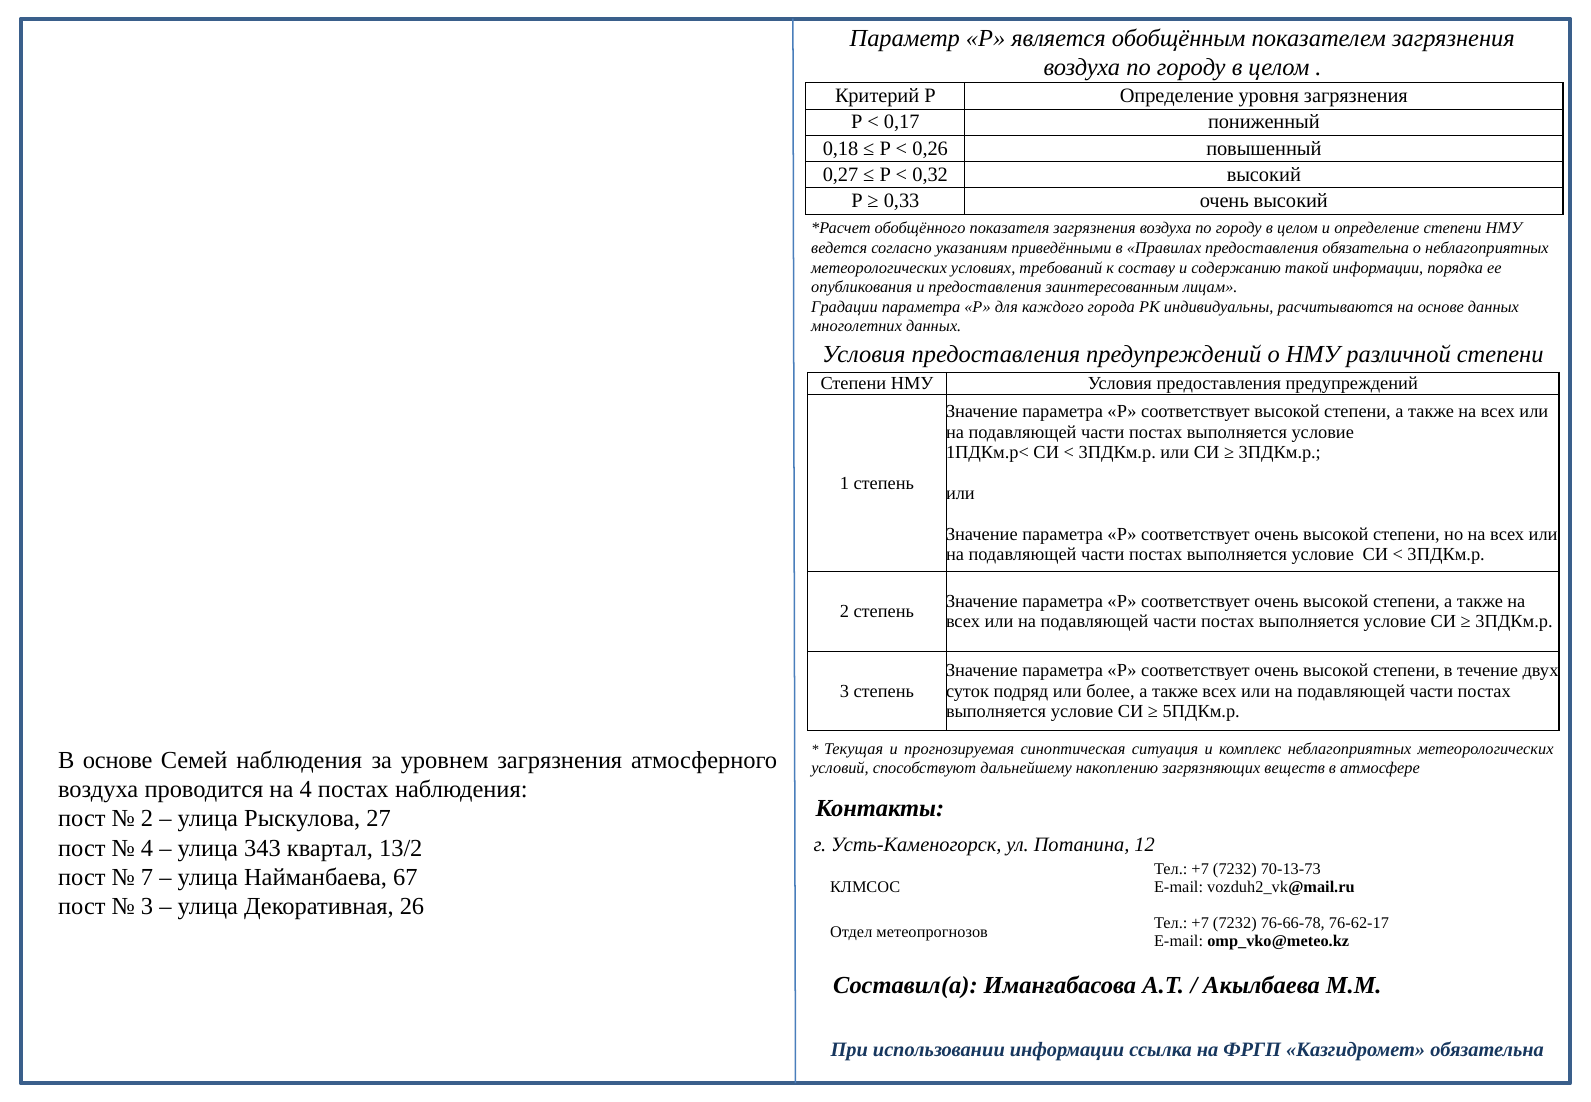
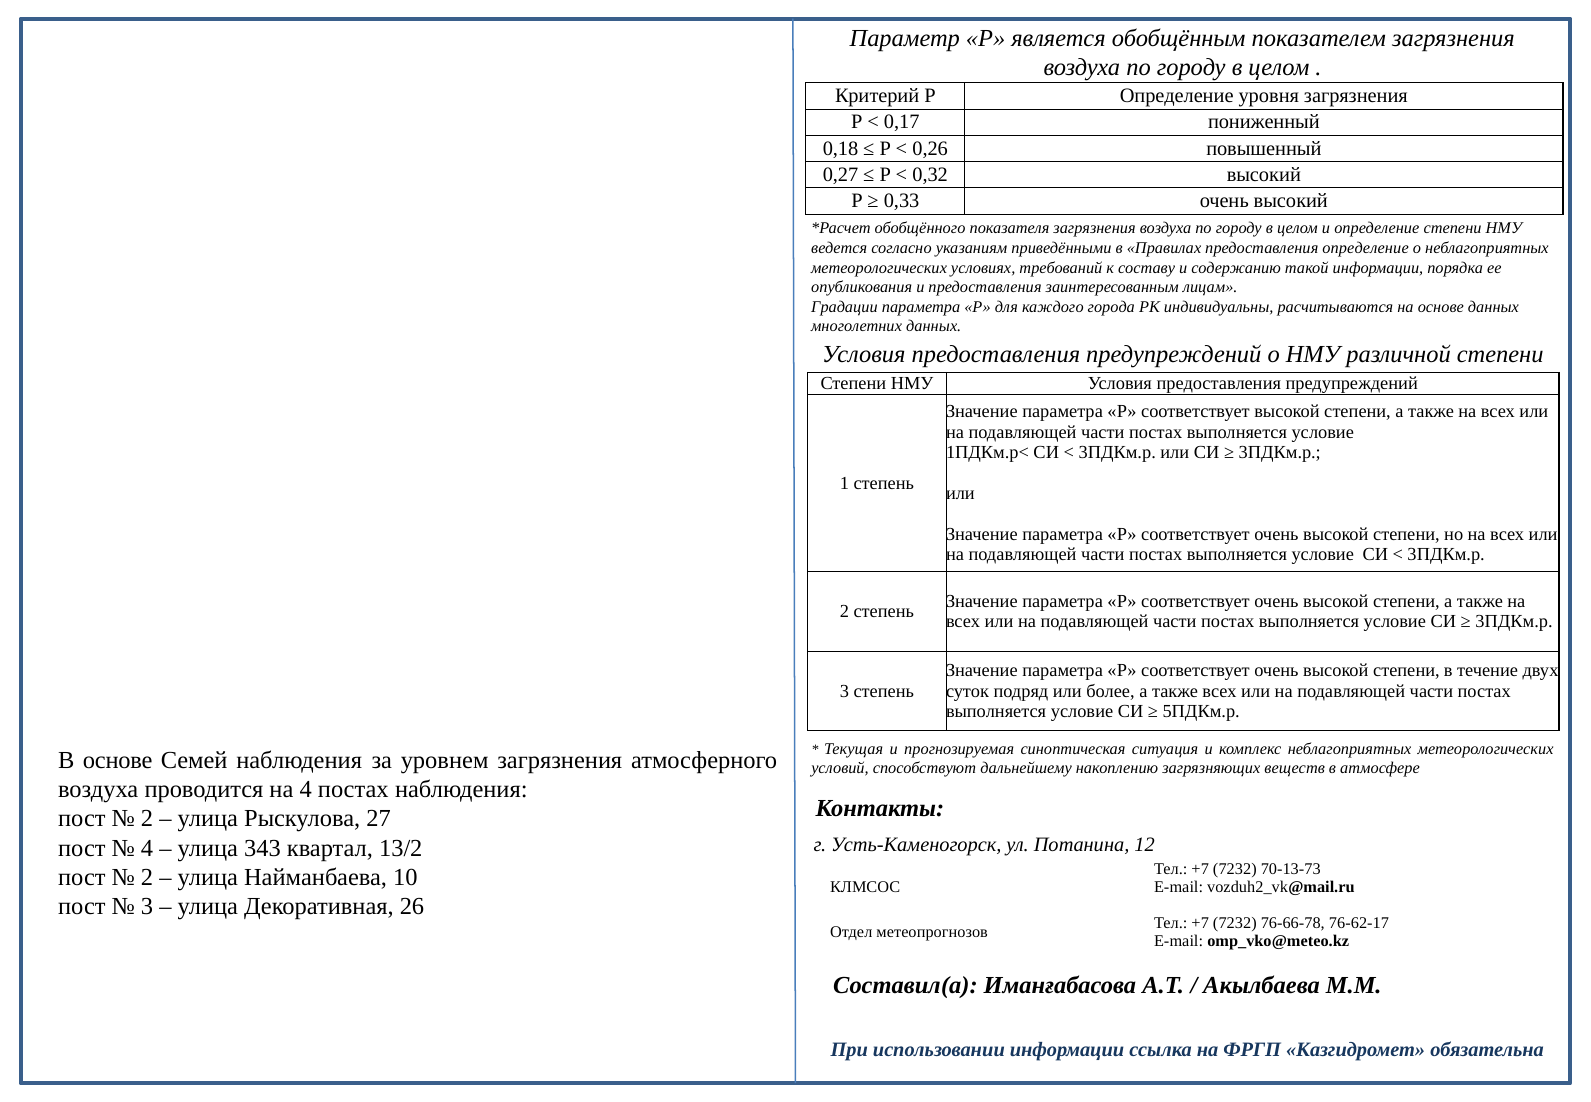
предоставления обязательна: обязательна -> определение
7 at (147, 877): 7 -> 2
67: 67 -> 10
